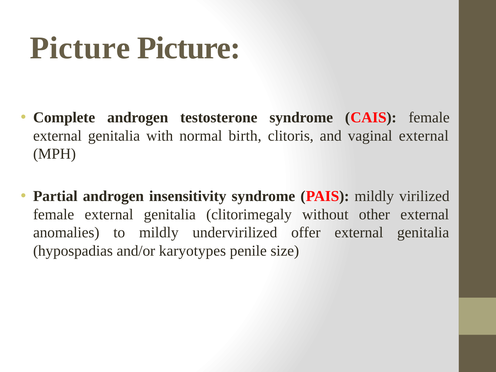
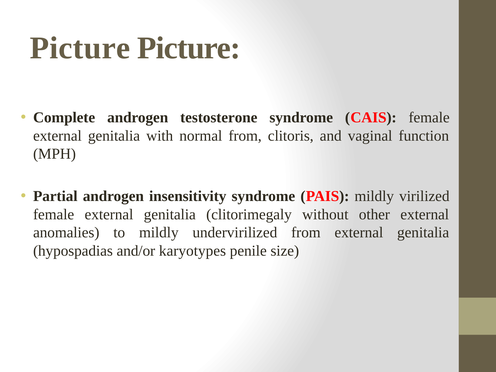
normal birth: birth -> from
vaginal external: external -> function
undervirilized offer: offer -> from
